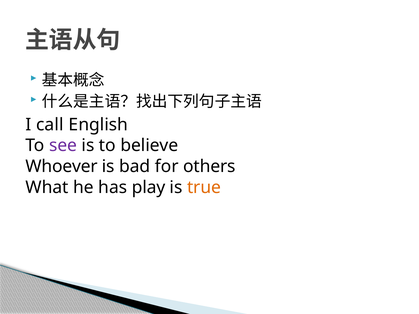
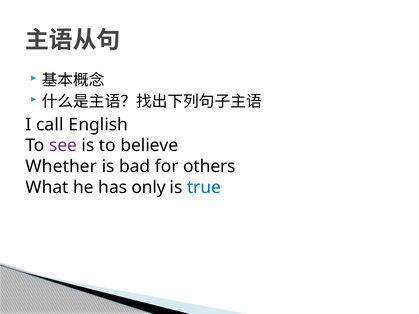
Whoever: Whoever -> Whether
play: play -> only
true colour: orange -> blue
